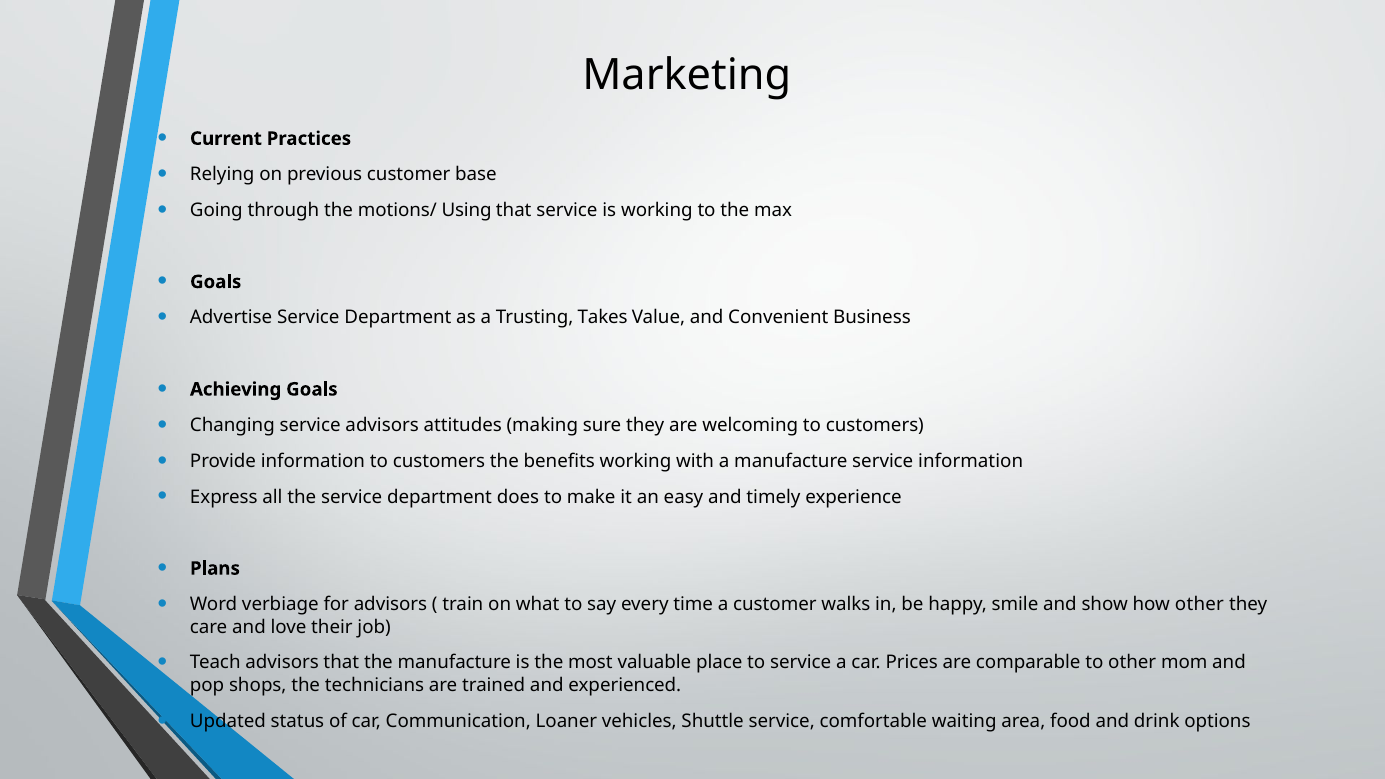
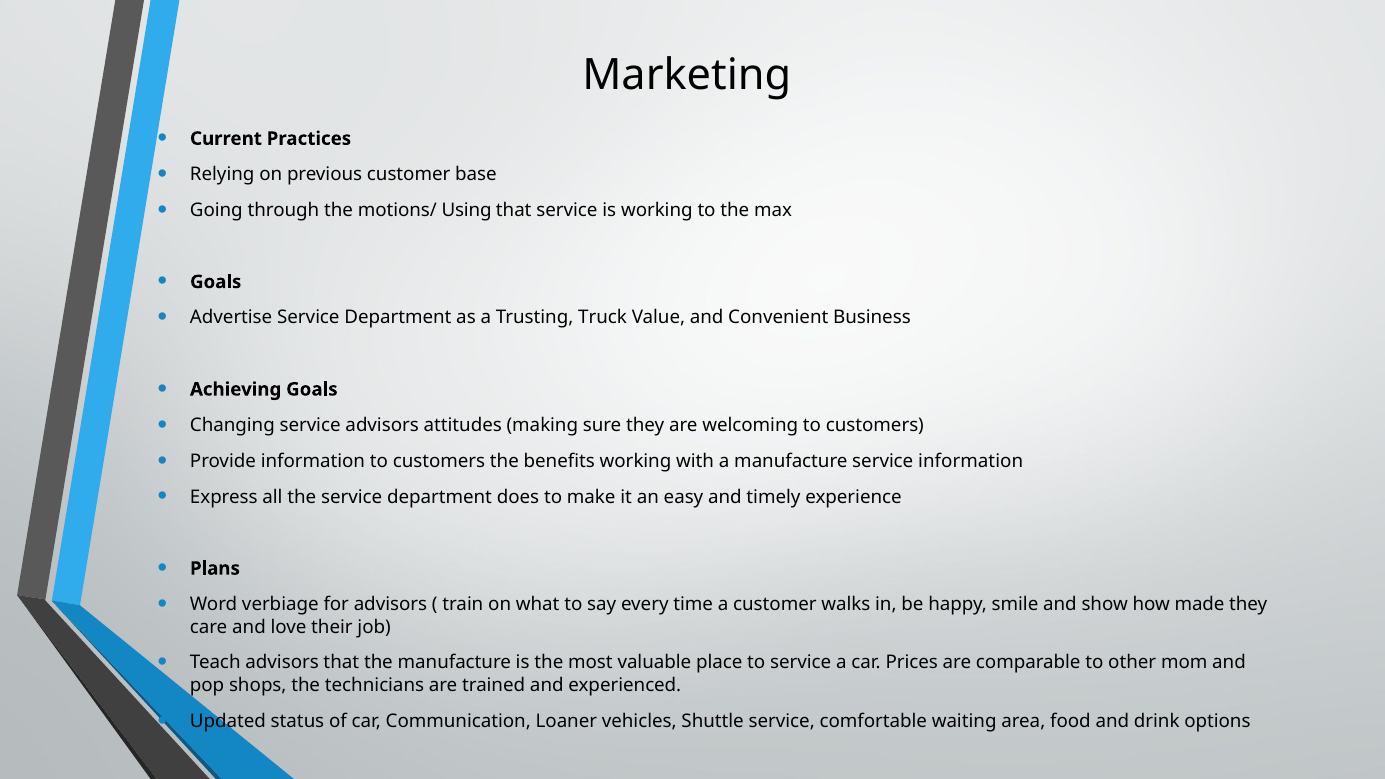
Takes: Takes -> Truck
how other: other -> made
